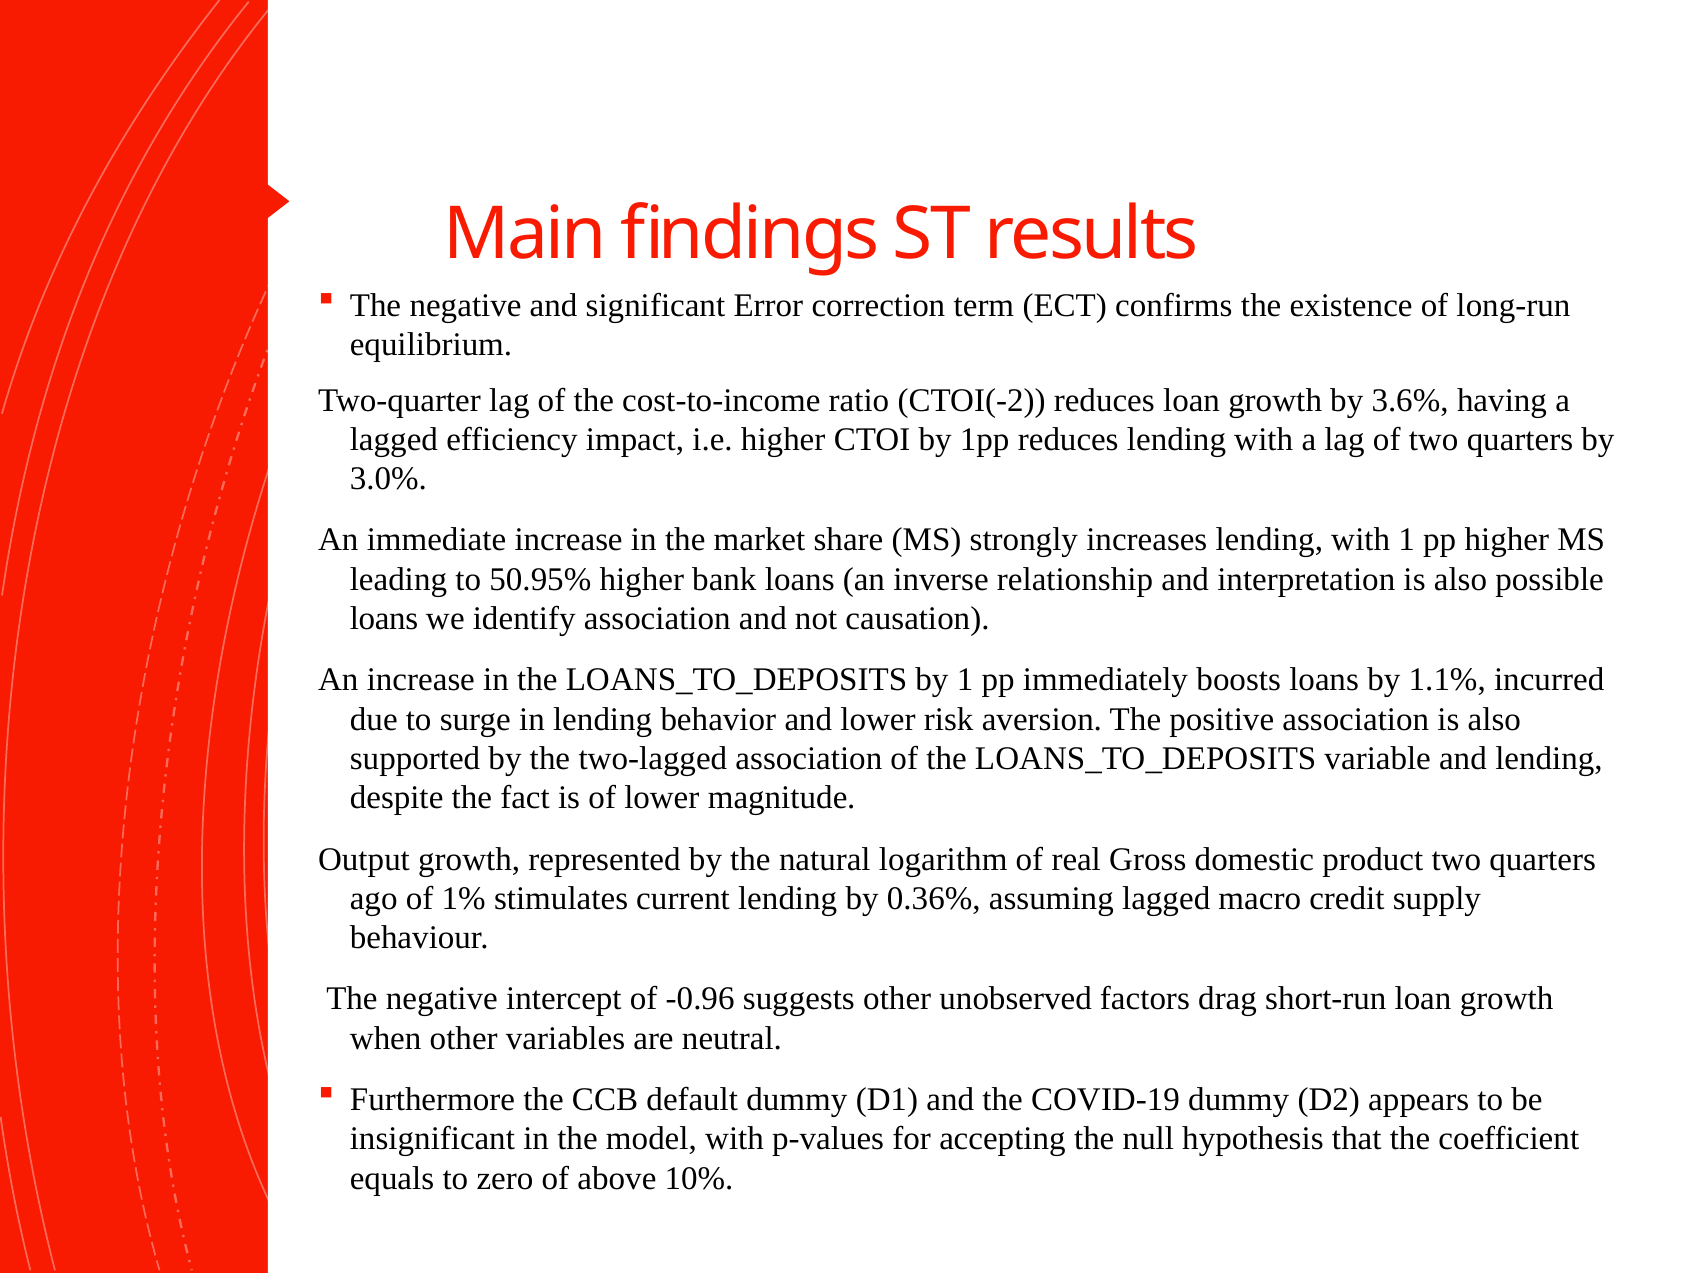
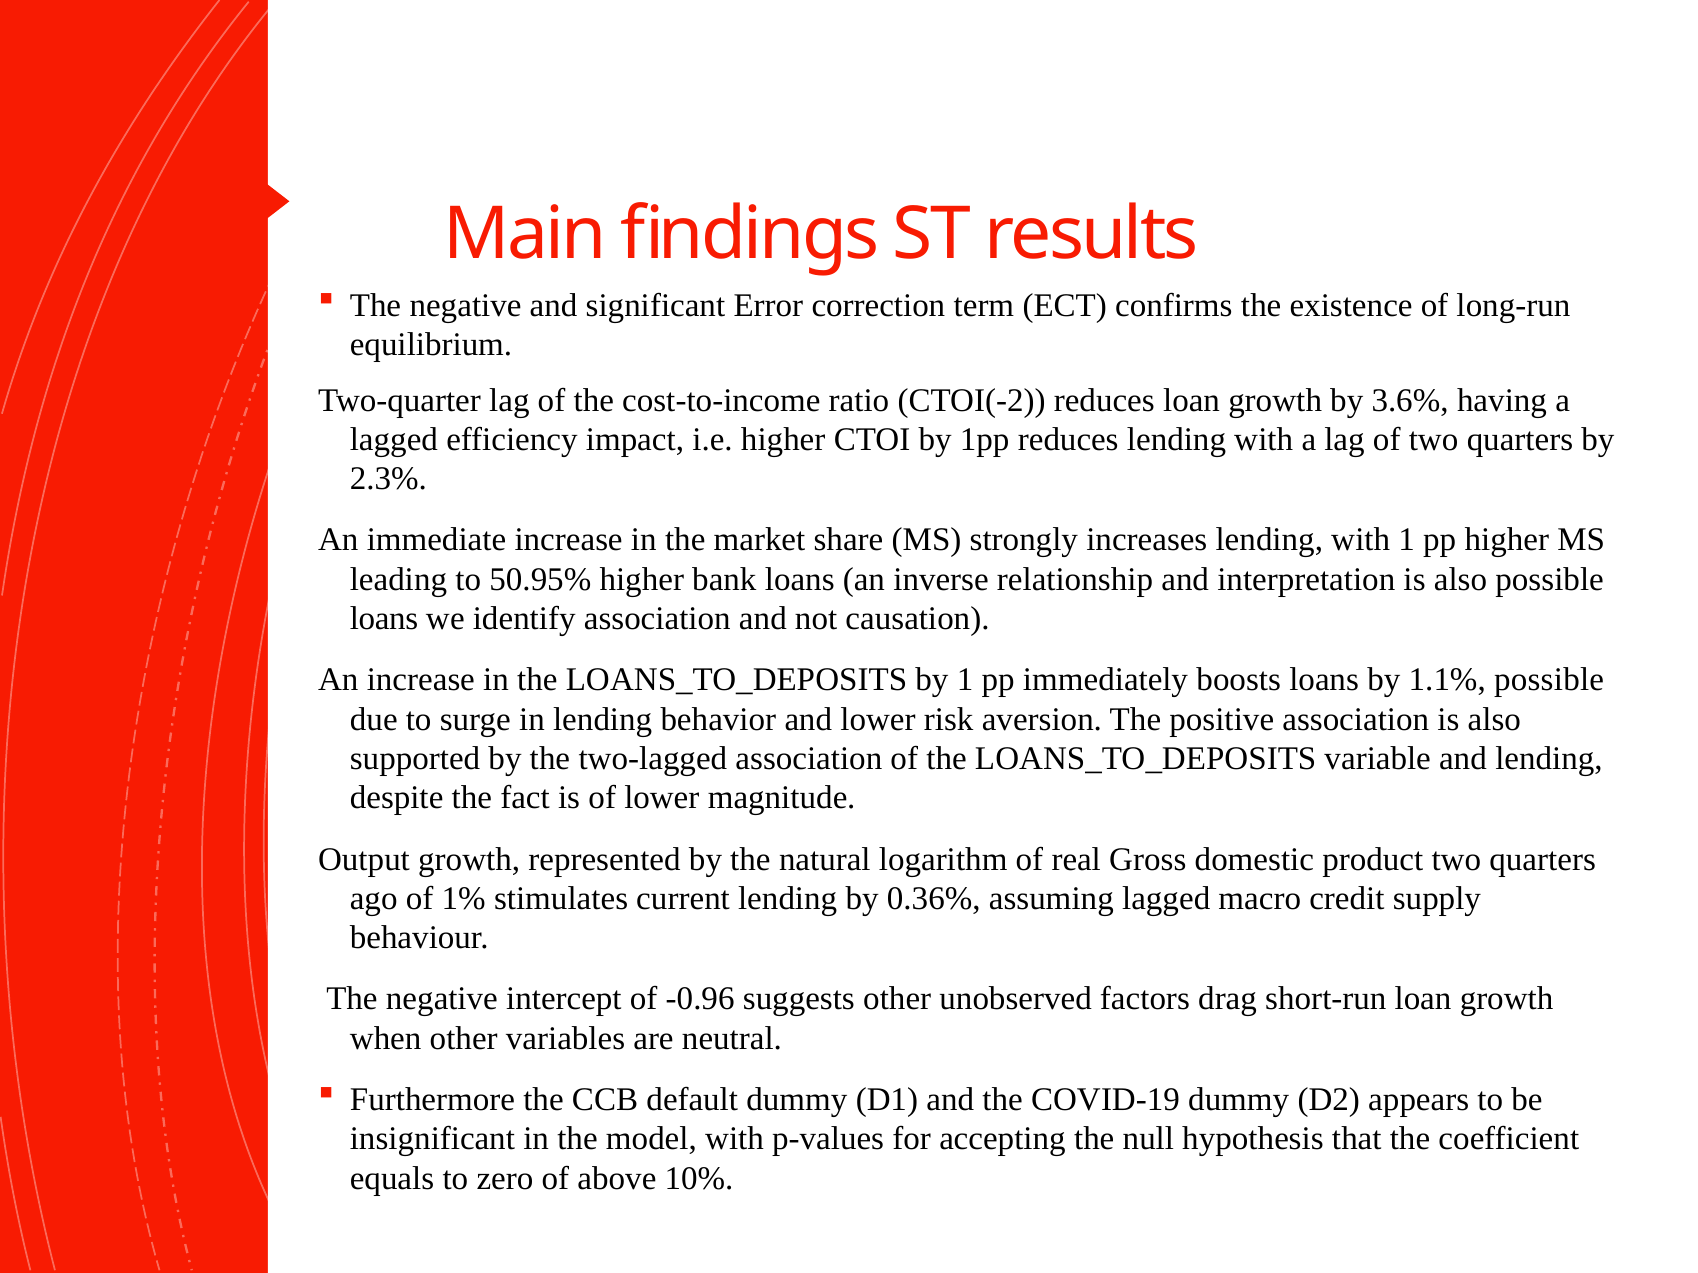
3.0%: 3.0% -> 2.3%
1.1% incurred: incurred -> possible
